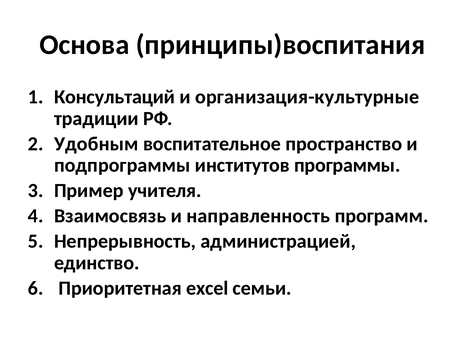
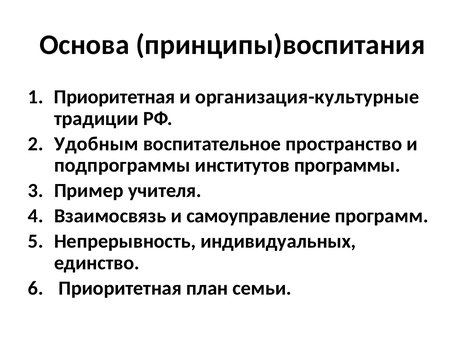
Консультаций at (115, 97): Консультаций -> Приоритетная
направленность: направленность -> самоуправление
администрацией: администрацией -> индивидуальных
excel: excel -> план
